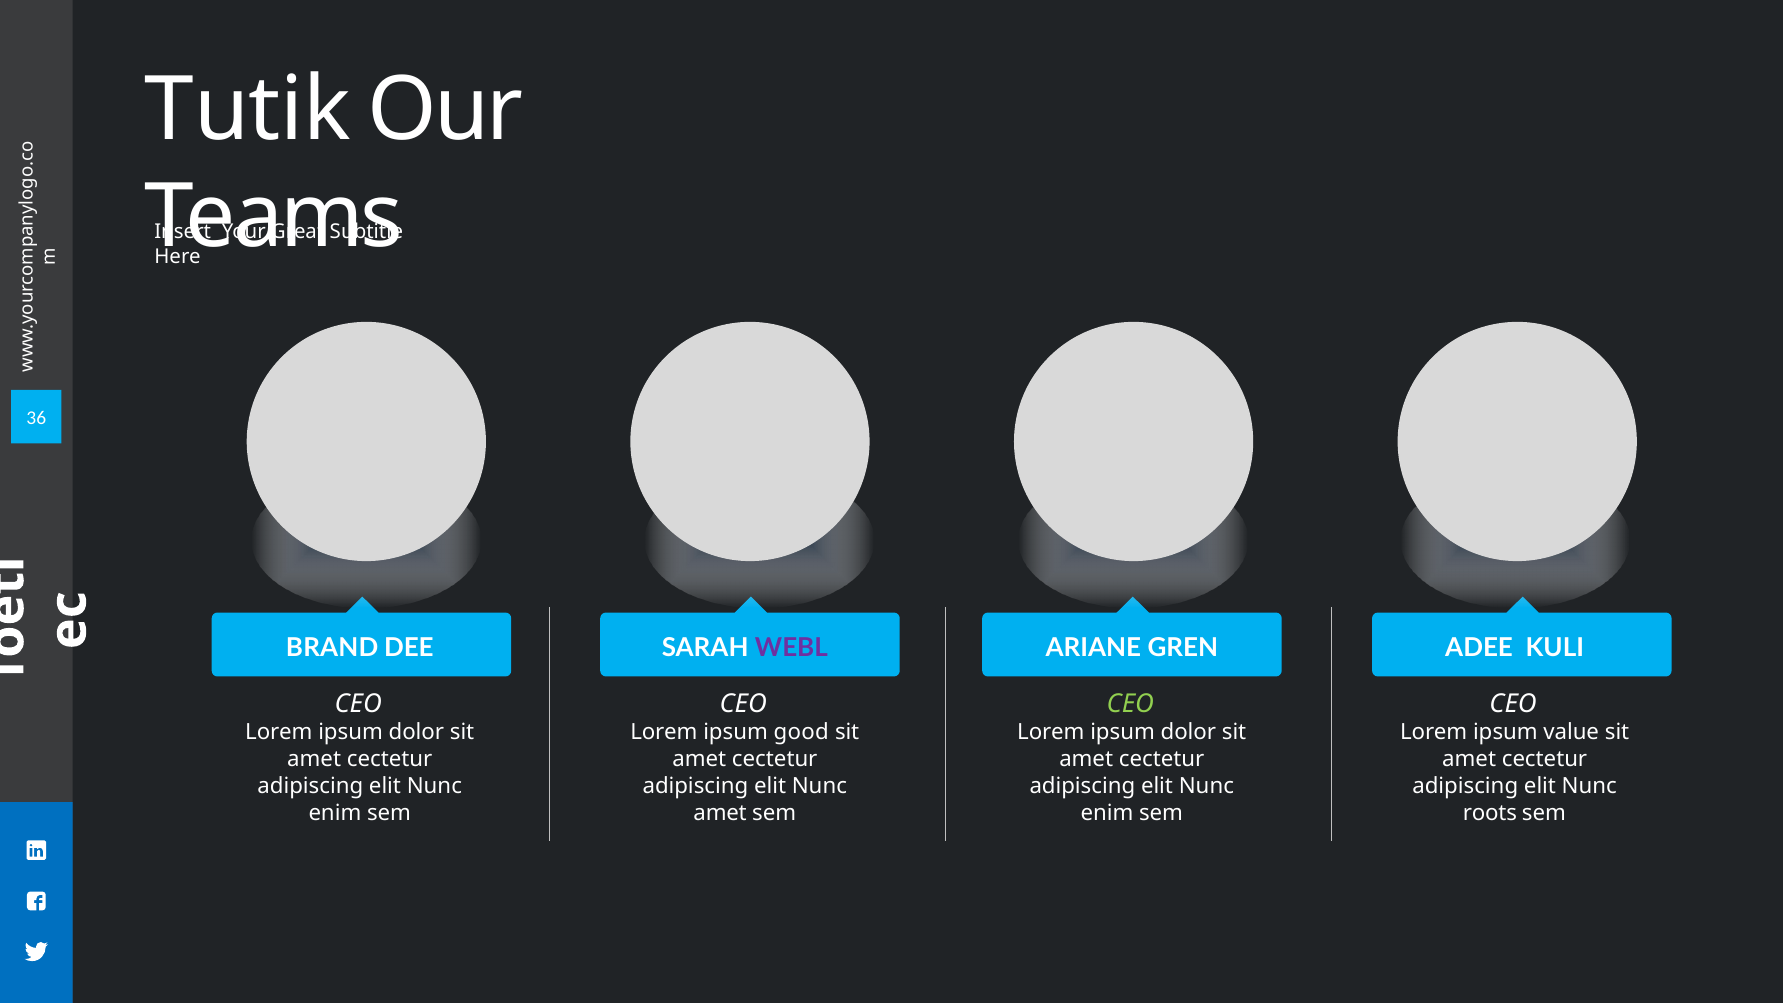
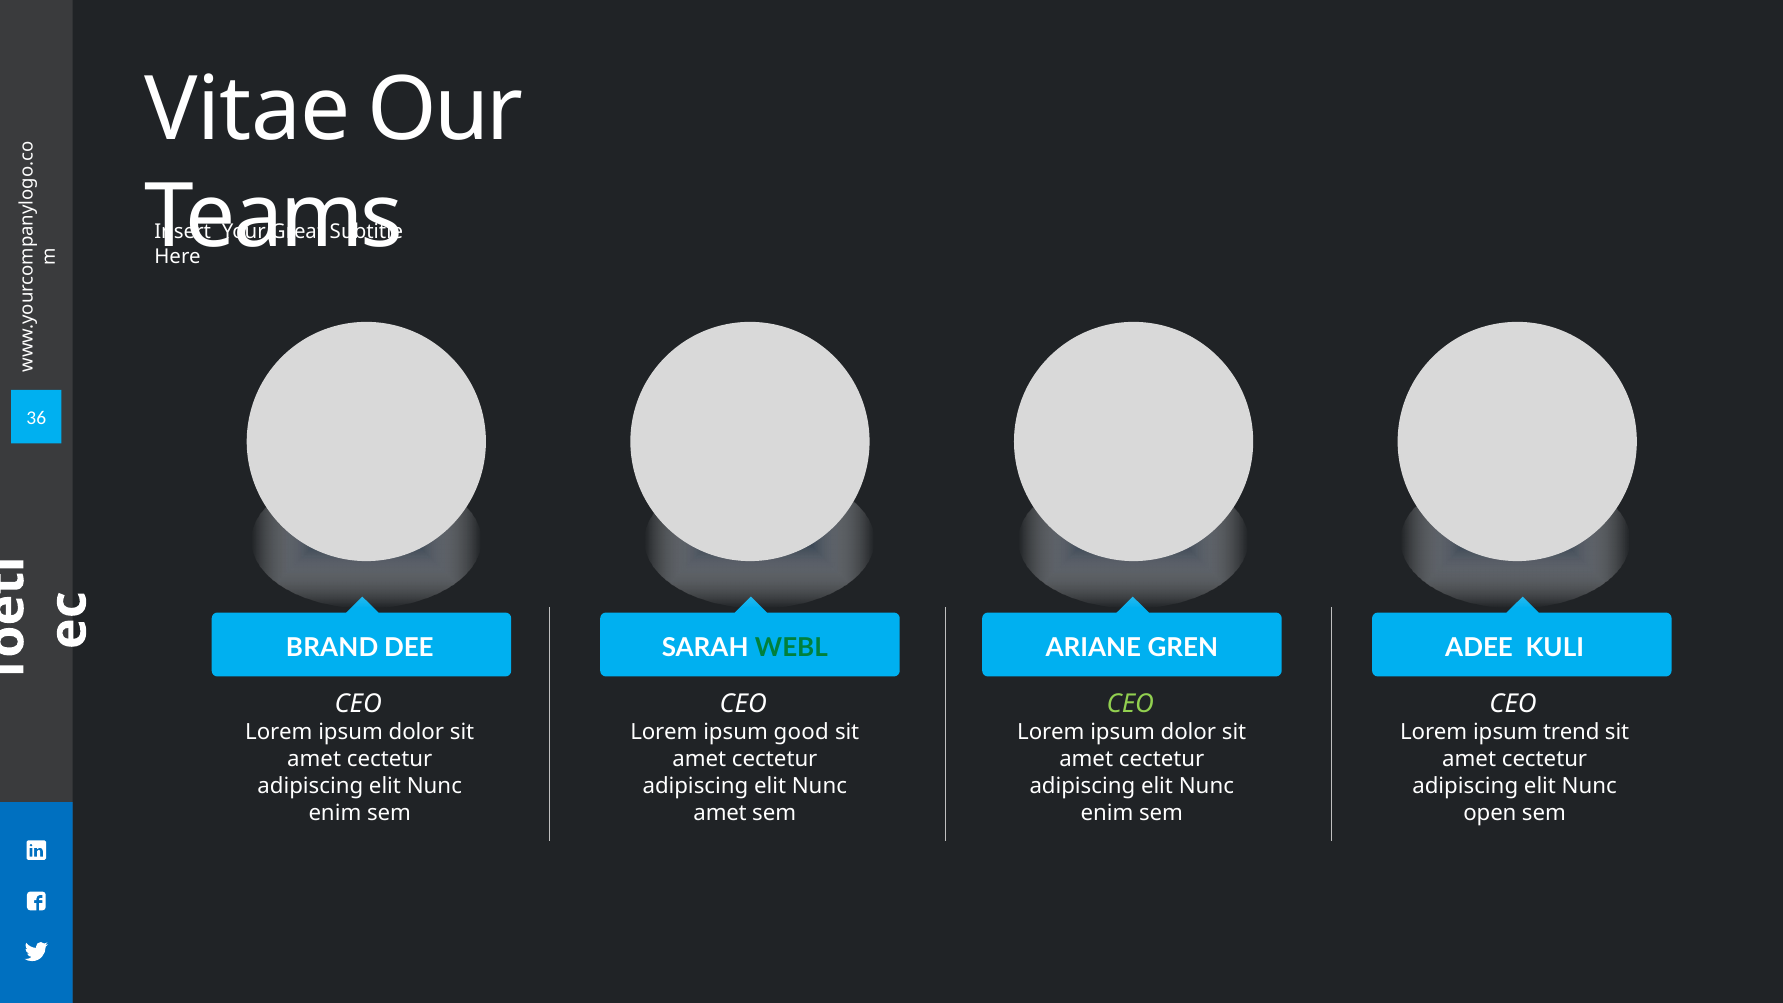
Tutik: Tutik -> Vitae
WEBL colour: purple -> green
value: value -> trend
roots: roots -> open
